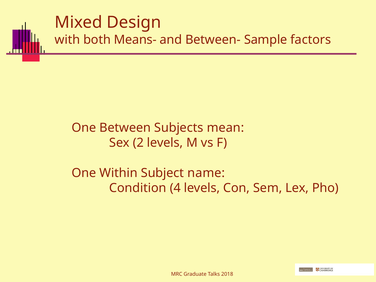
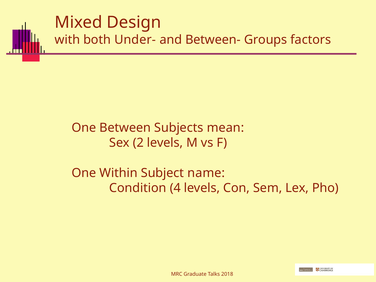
Means-: Means- -> Under-
Sample: Sample -> Groups
